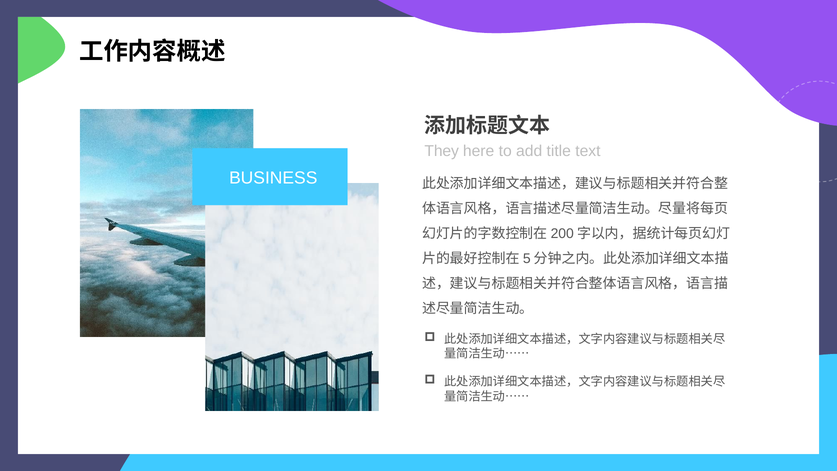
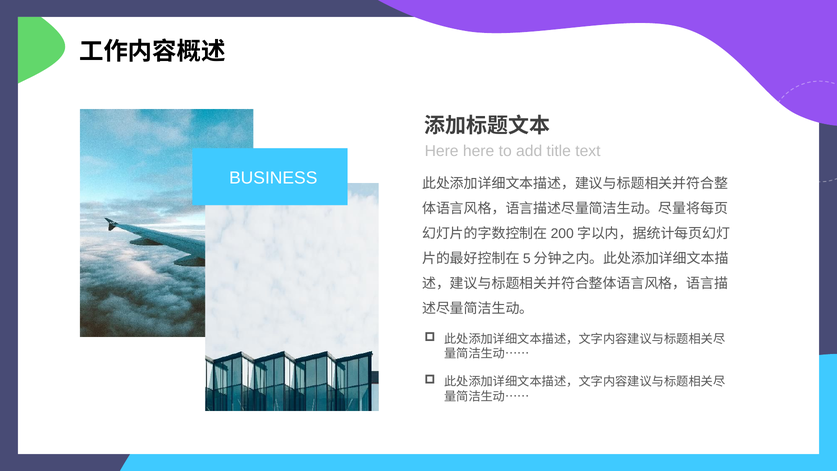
They at (442, 151): They -> Here
